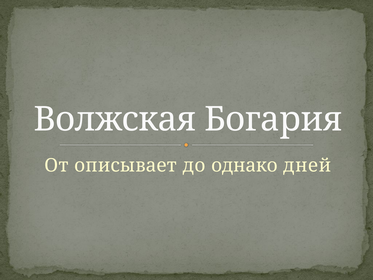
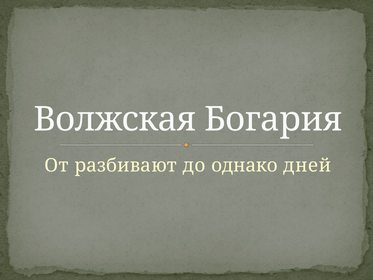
описывает: описывает -> разбивают
